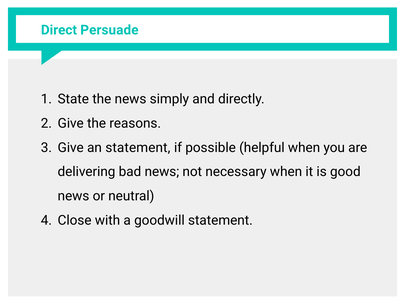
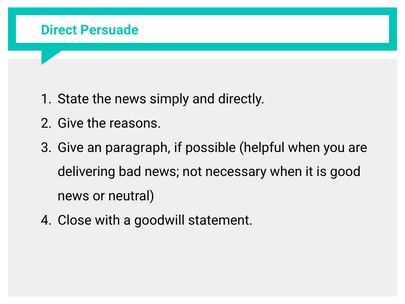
an statement: statement -> paragraph
